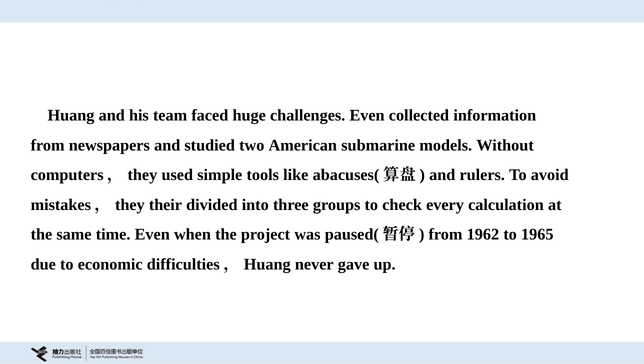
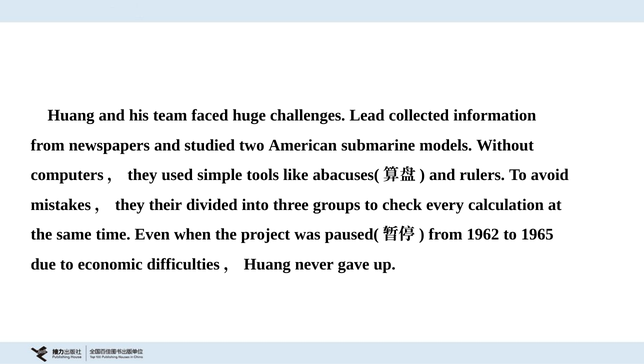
challenges Even: Even -> Lead
